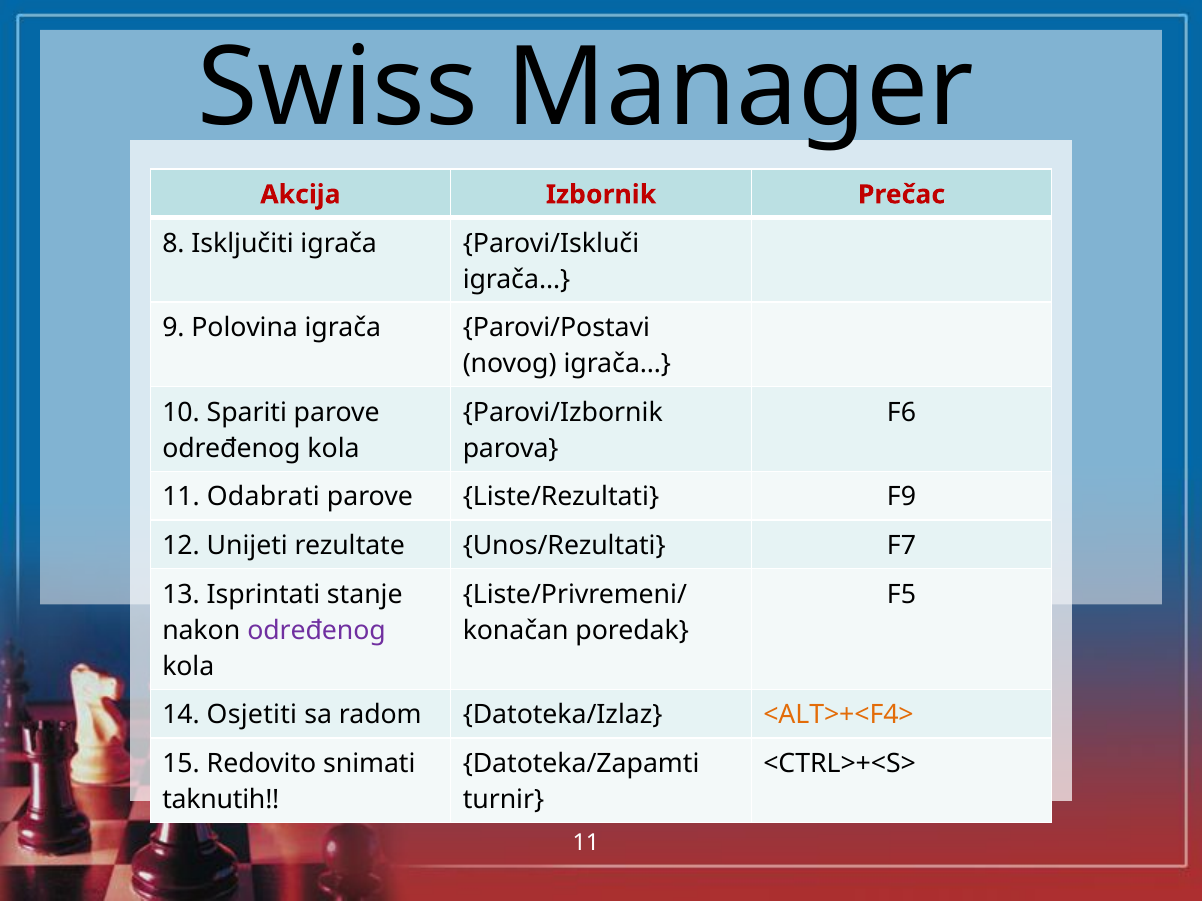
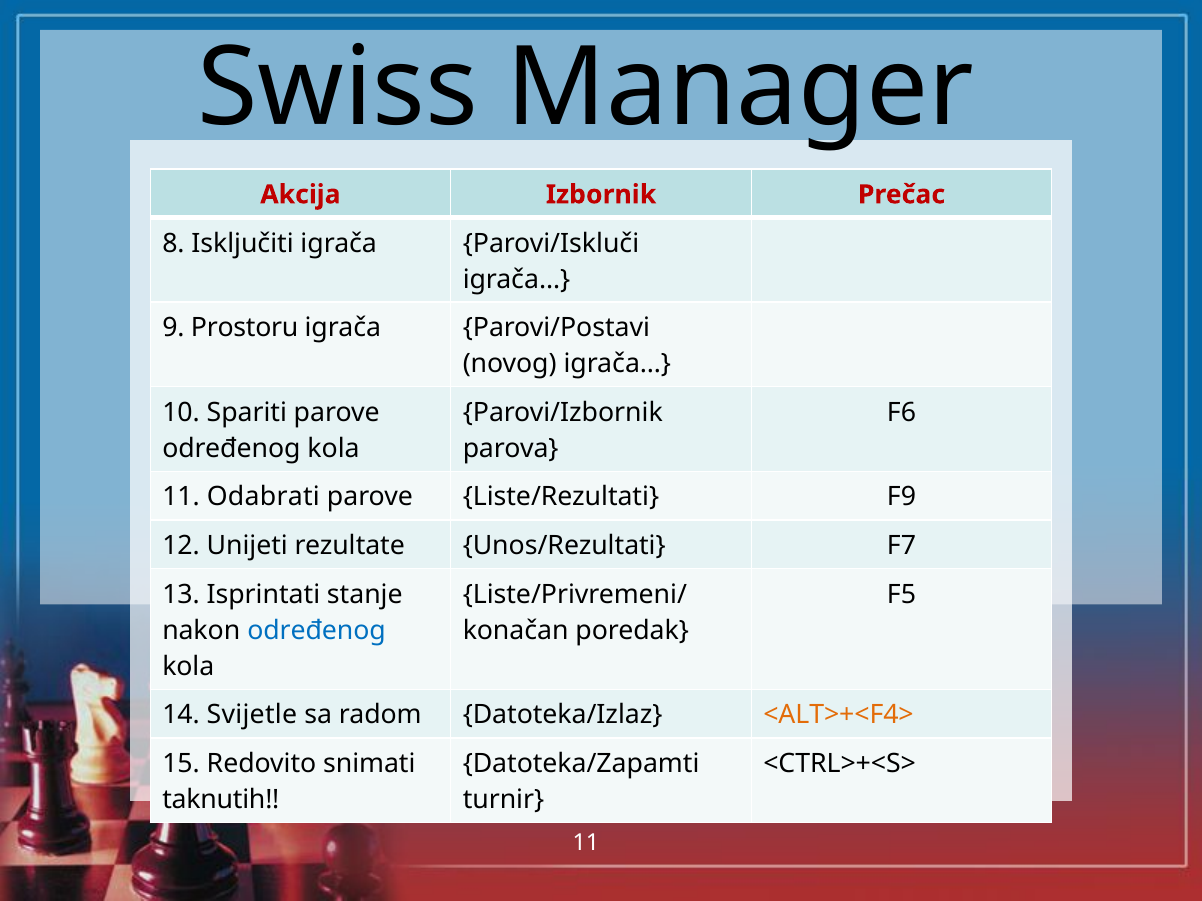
Polovina: Polovina -> Prostoru
određenog at (317, 631) colour: purple -> blue
Osjetiti: Osjetiti -> Svijetle
